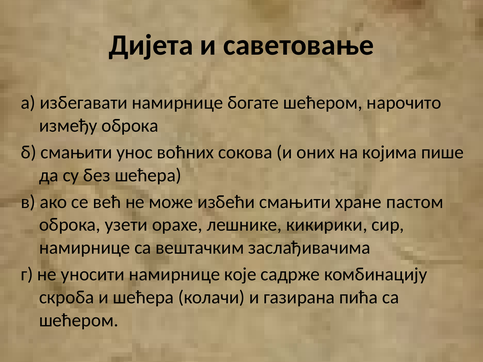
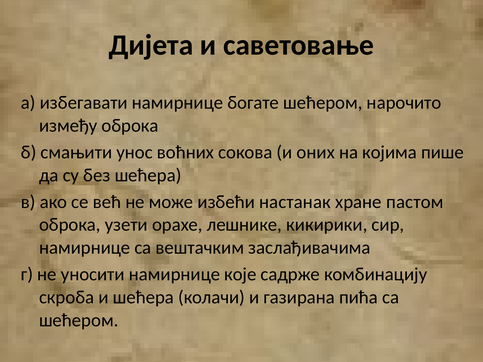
избећи смањити: смањити -> настанак
